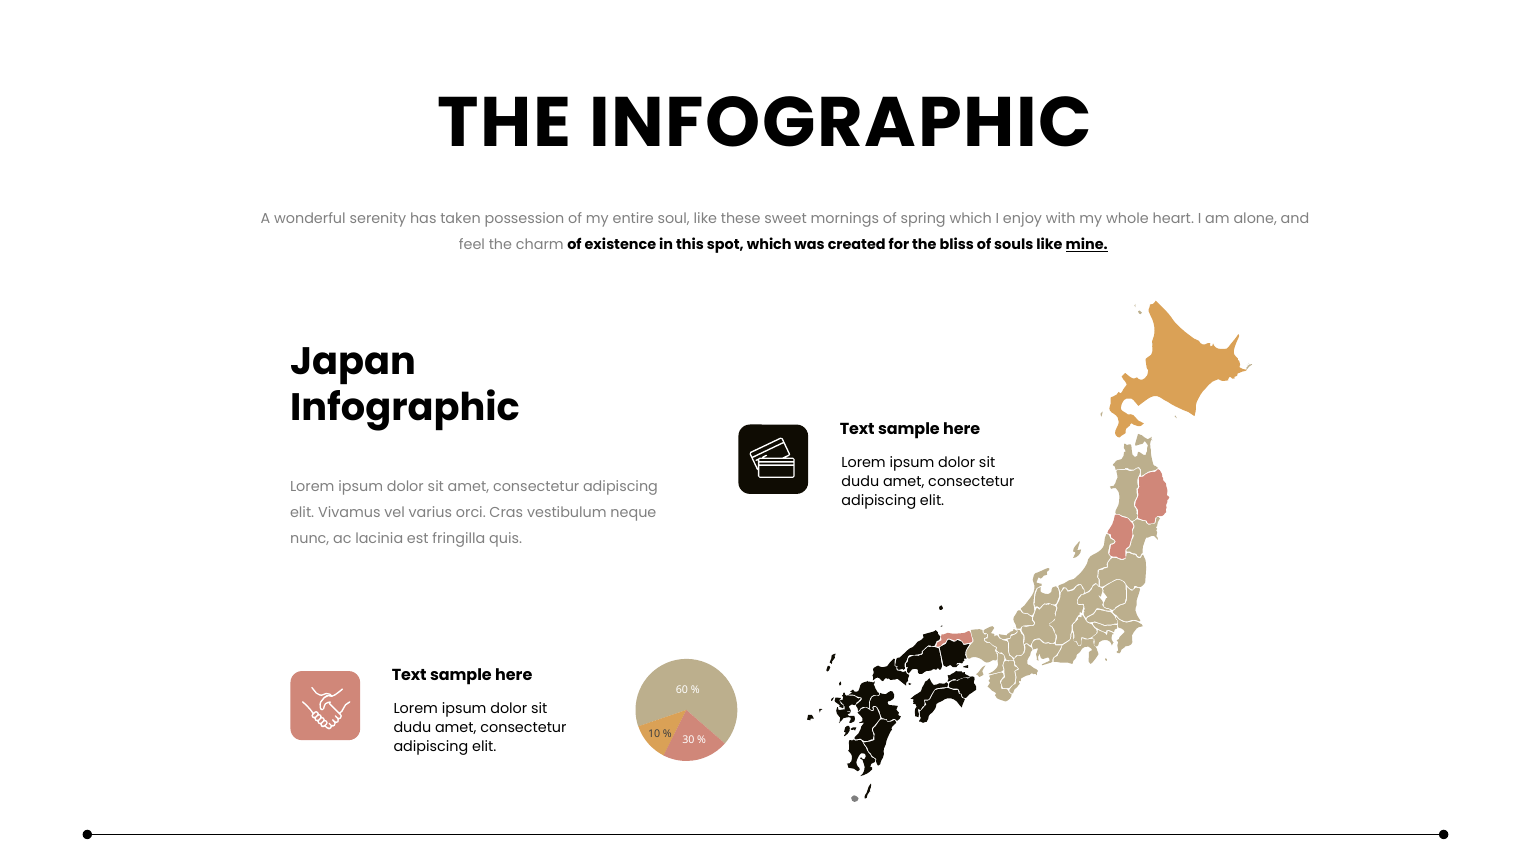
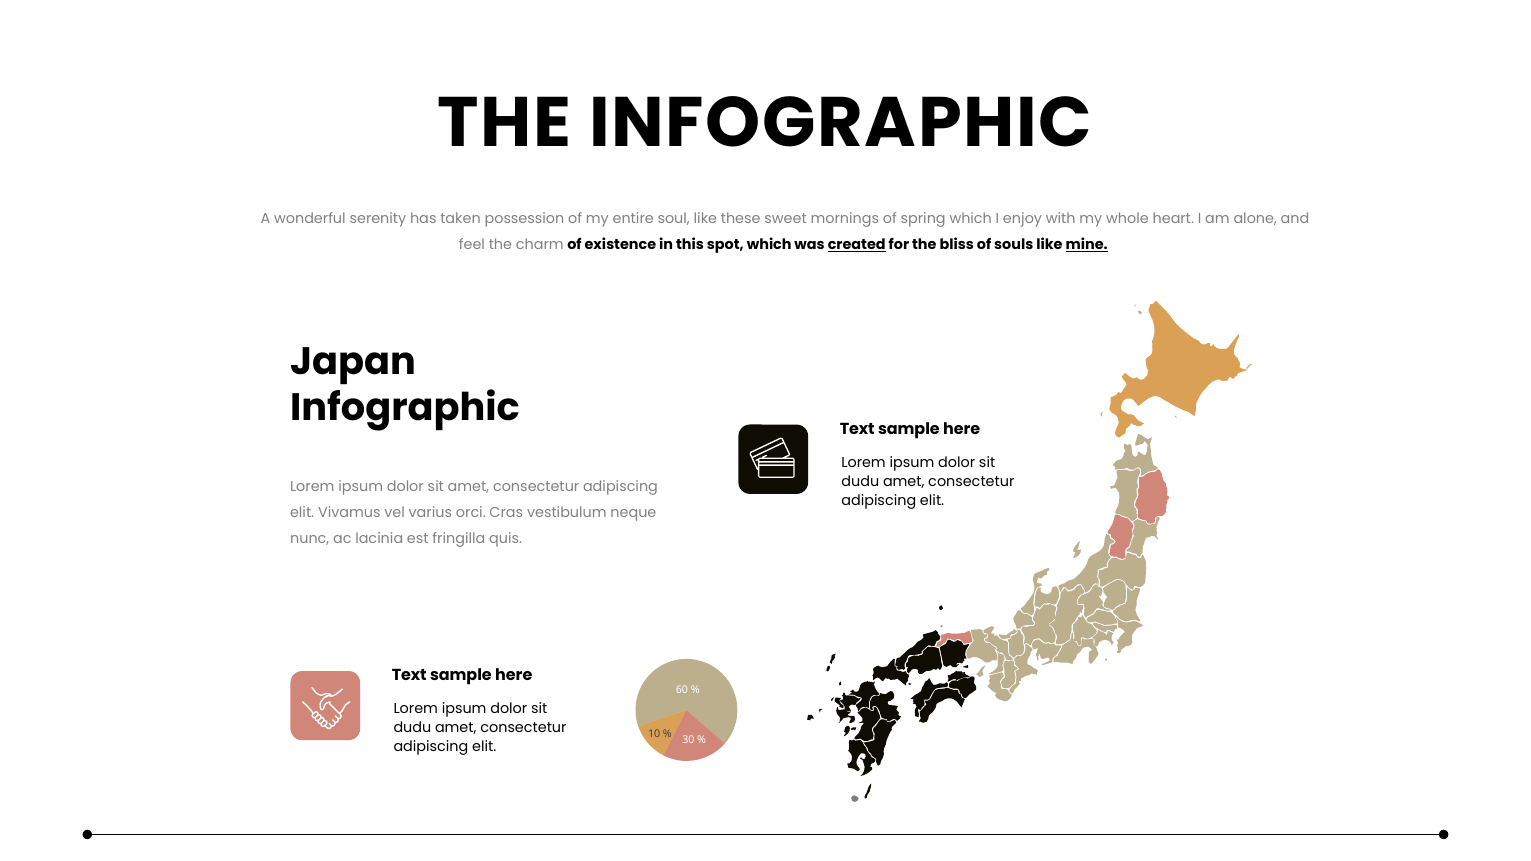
created underline: none -> present
